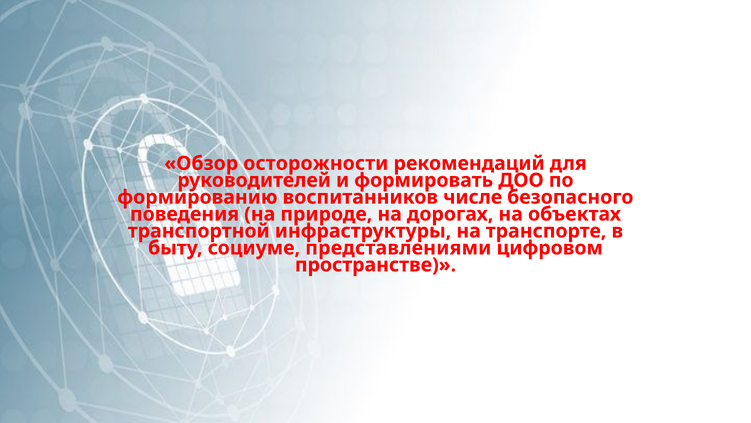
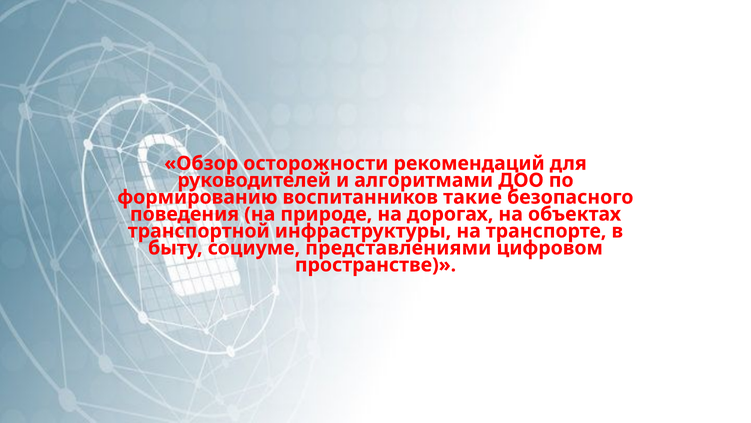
формировать: формировать -> алгоритмами
числе: числе -> такие
